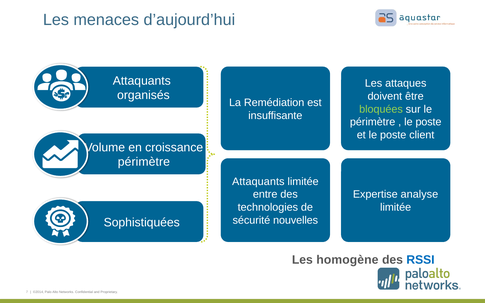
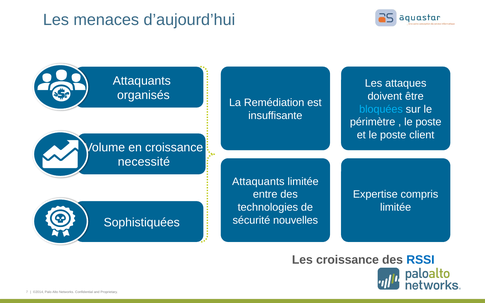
bloquées colour: light green -> light blue
périmètre at (144, 162): périmètre -> necessité
analyse: analyse -> compris
Les homogène: homogène -> croissance
